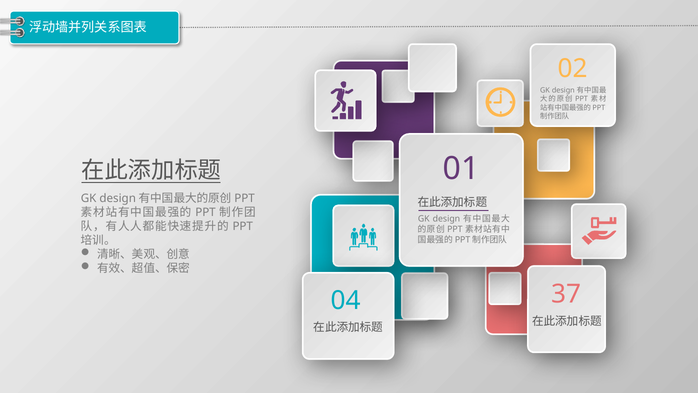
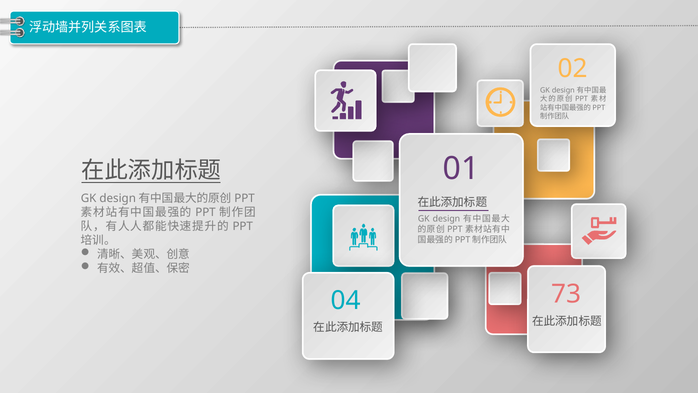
37: 37 -> 73
